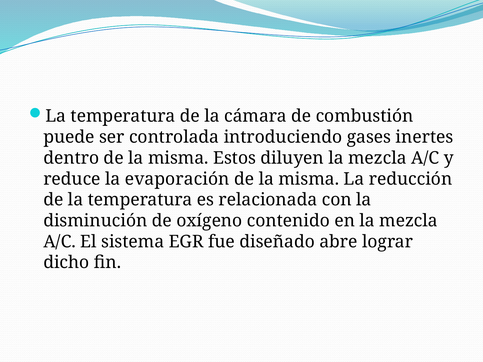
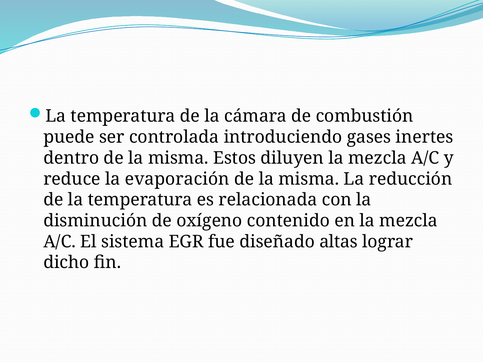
abre: abre -> altas
